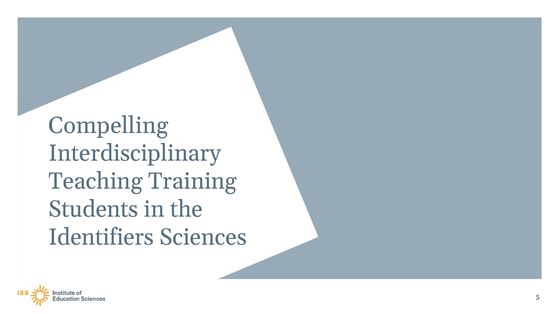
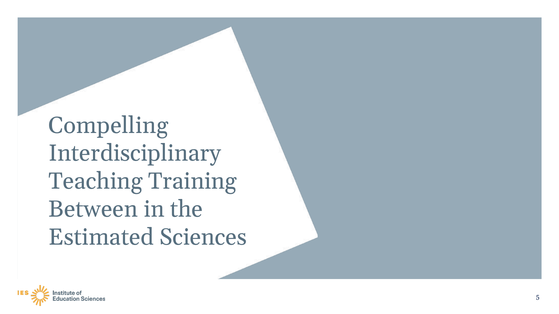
Students: Students -> Between
Identifiers: Identifiers -> Estimated
